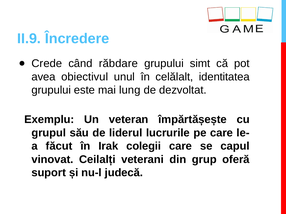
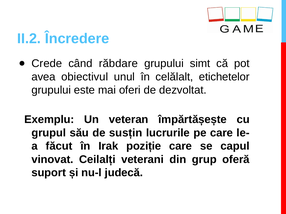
II.9: II.9 -> II.2
identitatea: identitatea -> etichetelor
lung: lung -> oferi
liderul: liderul -> susțin
colegii: colegii -> poziție
